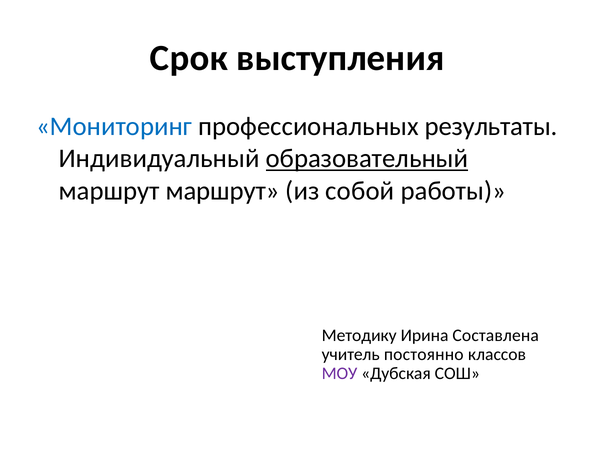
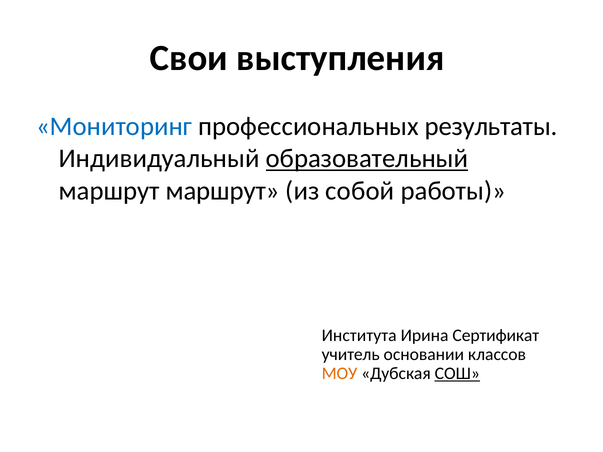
Срок: Срок -> Свои
Методику: Методику -> Института
Составлена: Составлена -> Сертификат
постоянно: постоянно -> основании
МОУ colour: purple -> orange
СОШ underline: none -> present
